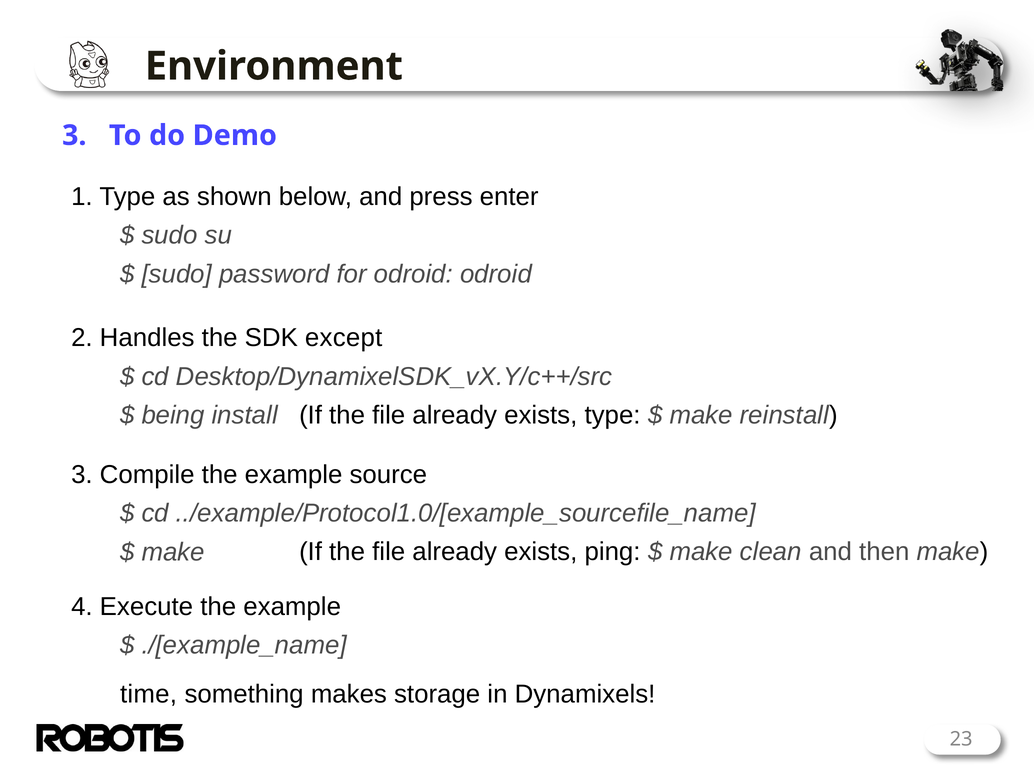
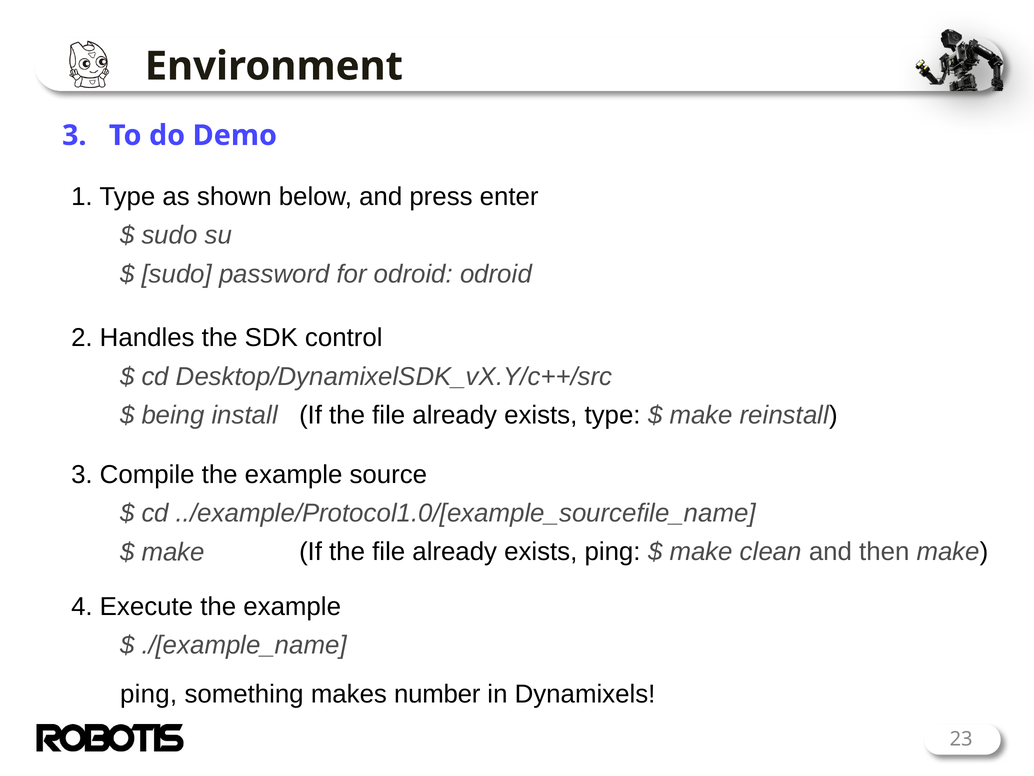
except: except -> control
time at (149, 694): time -> ping
storage: storage -> number
